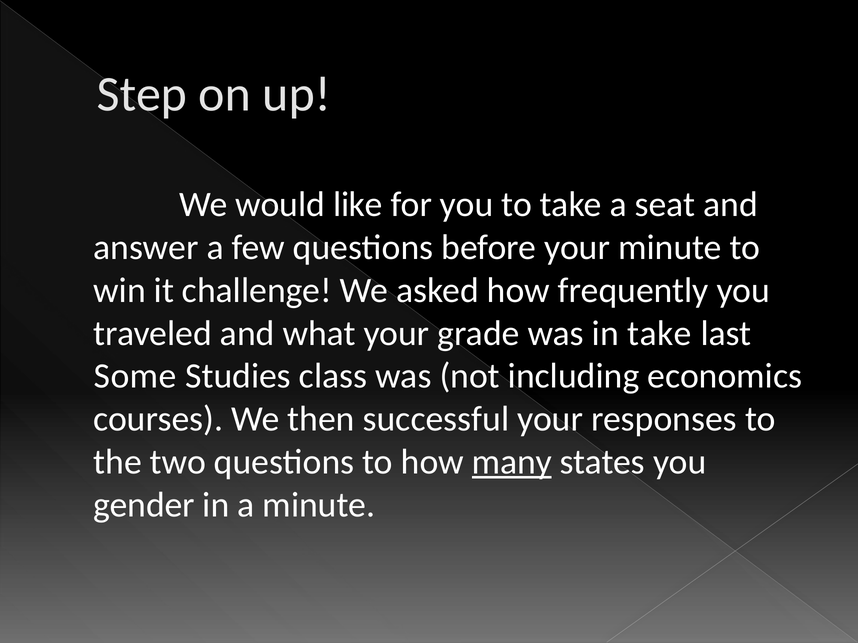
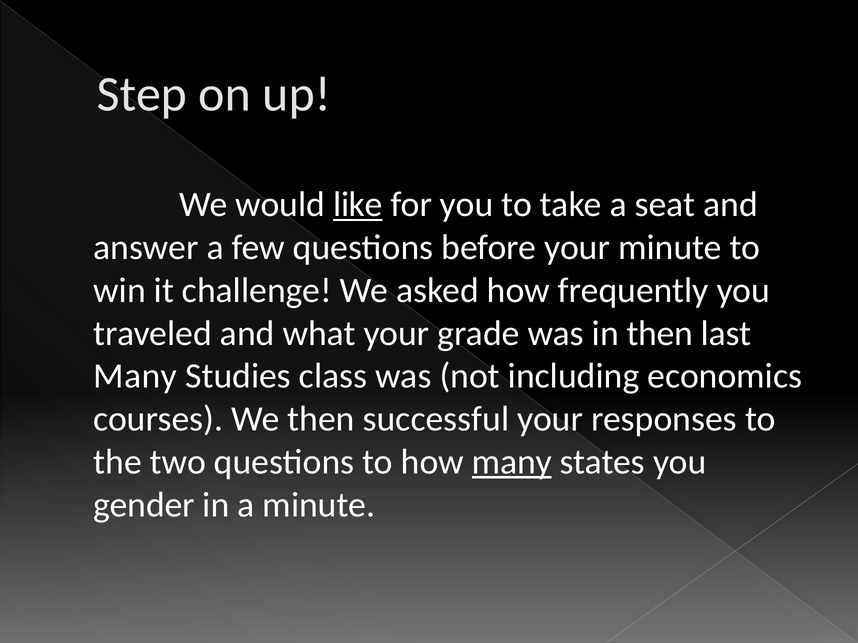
like underline: none -> present
in take: take -> then
Some at (135, 376): Some -> Many
